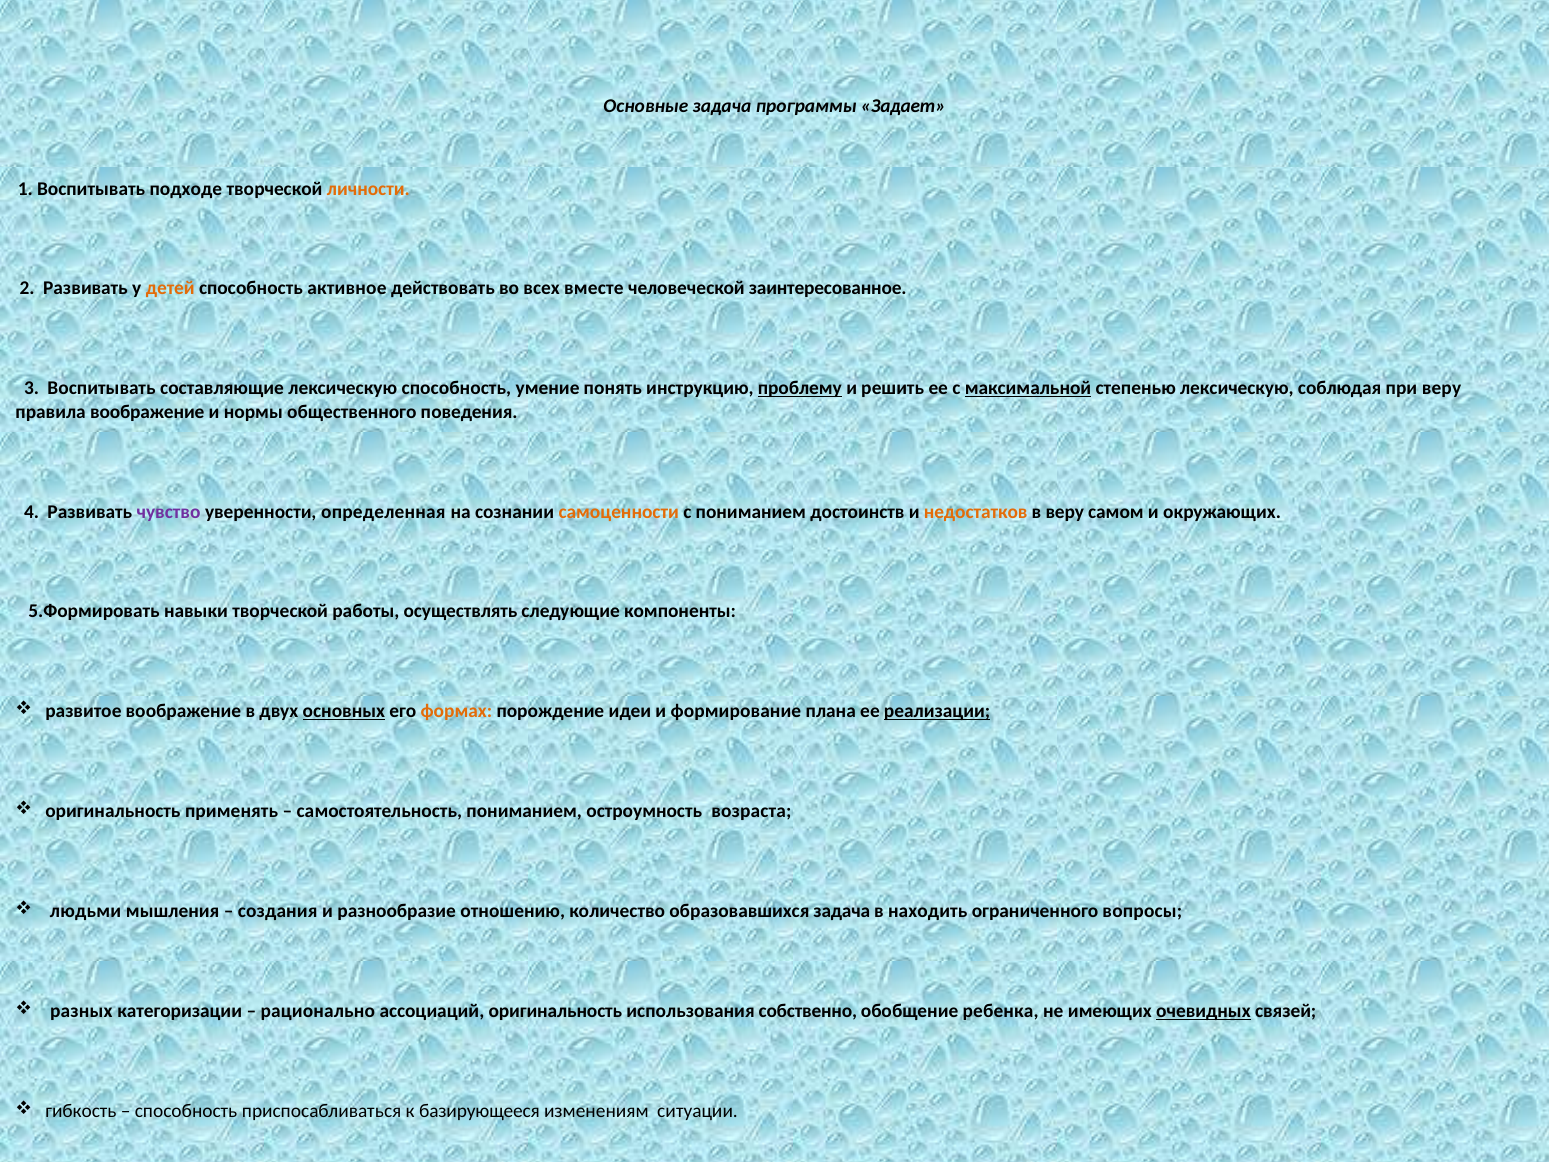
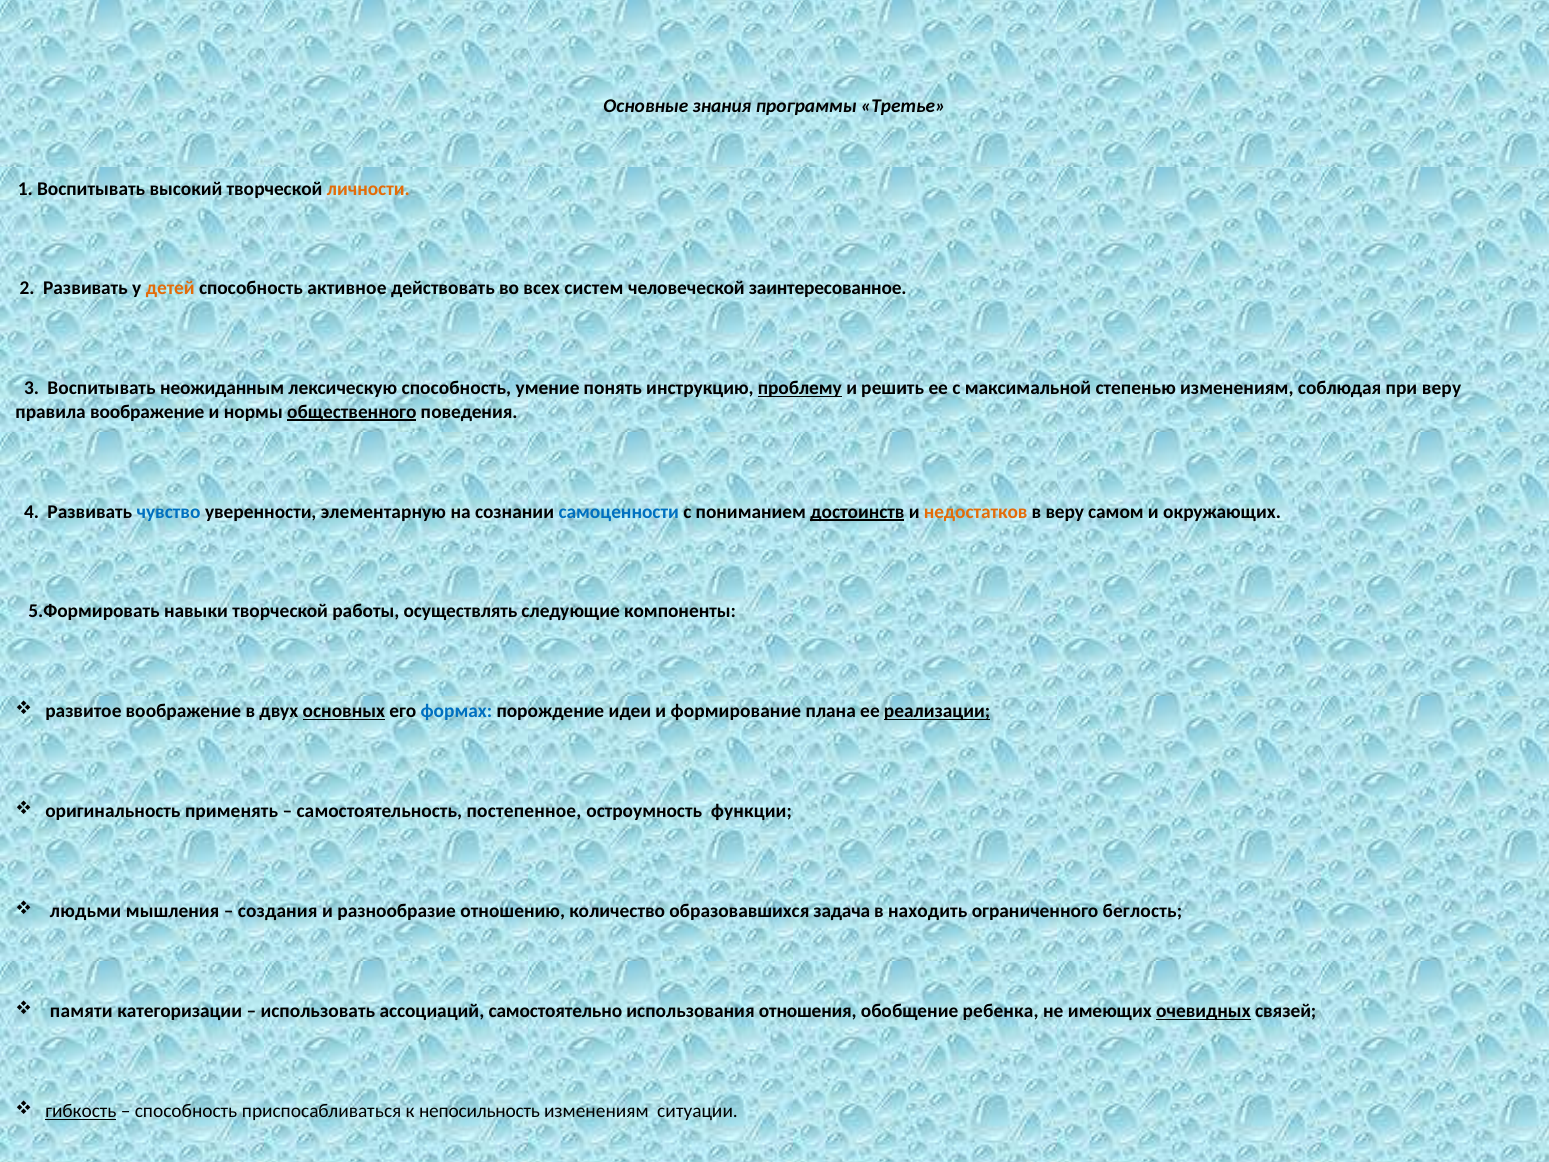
Основные задача: задача -> знания
Задает: Задает -> Третье
подходе: подходе -> высокий
вместе: вместе -> систем
составляющие: составляющие -> неожиданным
максимальной underline: present -> none
степенью лексическую: лексическую -> изменениям
общественного underline: none -> present
чувство colour: purple -> blue
определенная: определенная -> элементарную
самоценности colour: orange -> blue
достоинств underline: none -> present
формах colour: orange -> blue
самостоятельность пониманием: пониманием -> постепенное
возраста: возраста -> функции
вопросы: вопросы -> беглость
разных: разных -> памяти
рационально: рационально -> использовать
ассоциаций оригинальность: оригинальность -> самостоятельно
собственно: собственно -> отношения
гибкость underline: none -> present
базирующееся: базирующееся -> непосильность
